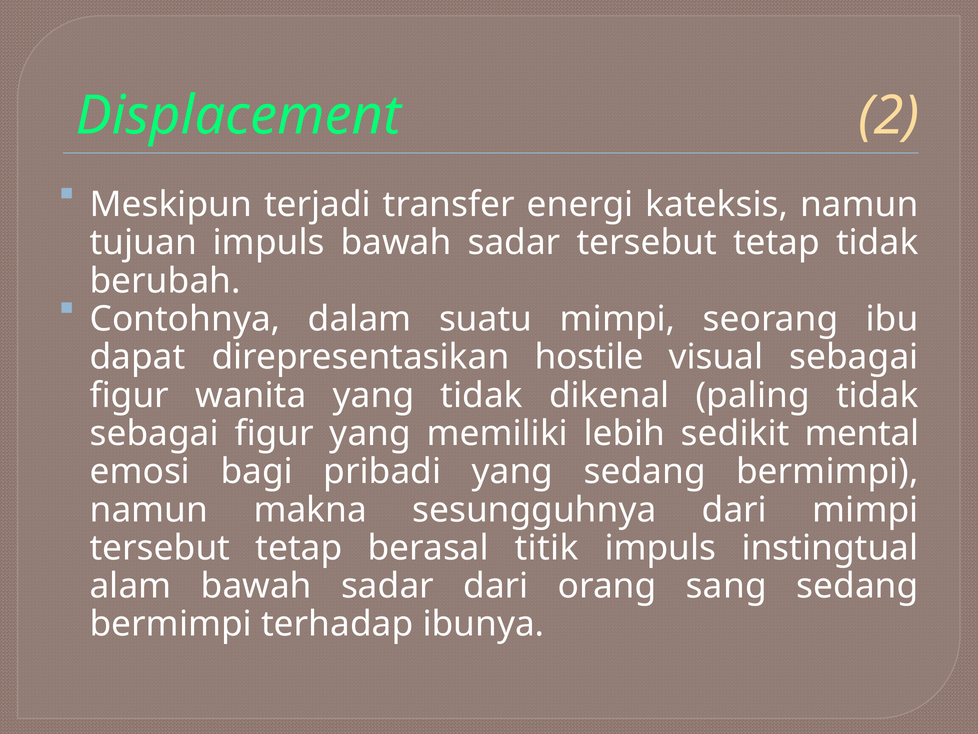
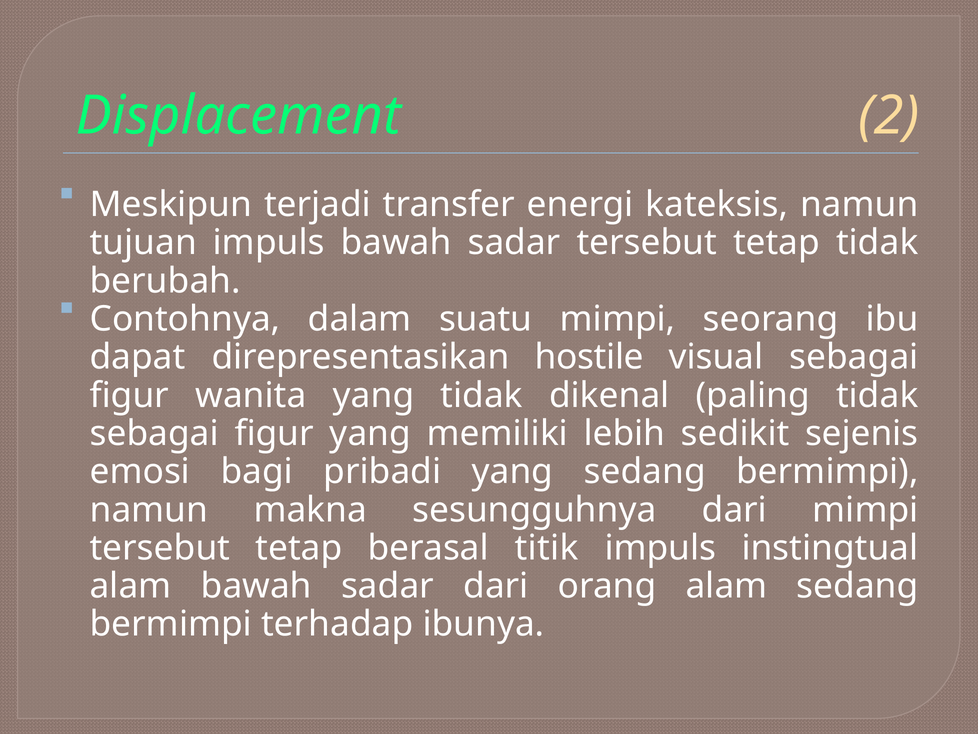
mental: mental -> sejenis
orang sang: sang -> alam
